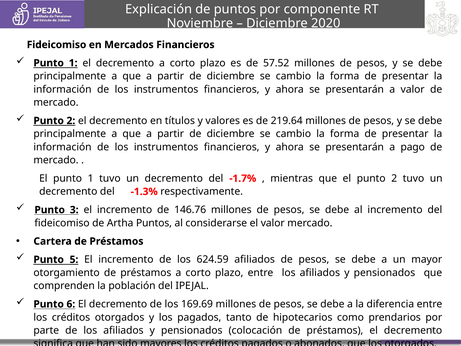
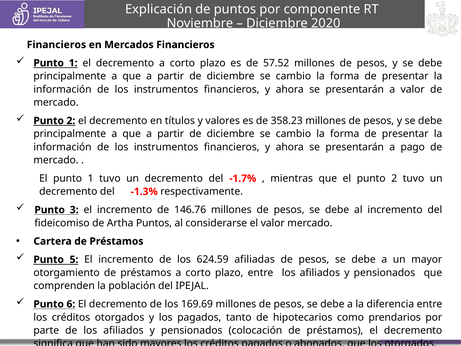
Fideicomiso at (57, 45): Fideicomiso -> Financieros
219.64: 219.64 -> 358.23
624.59 afiliados: afiliados -> afiliadas
